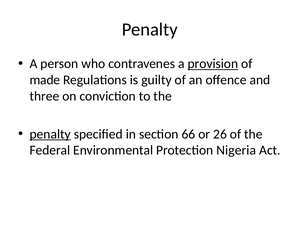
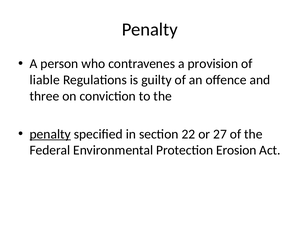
provision underline: present -> none
made: made -> liable
66: 66 -> 22
26: 26 -> 27
Nigeria: Nigeria -> Erosion
